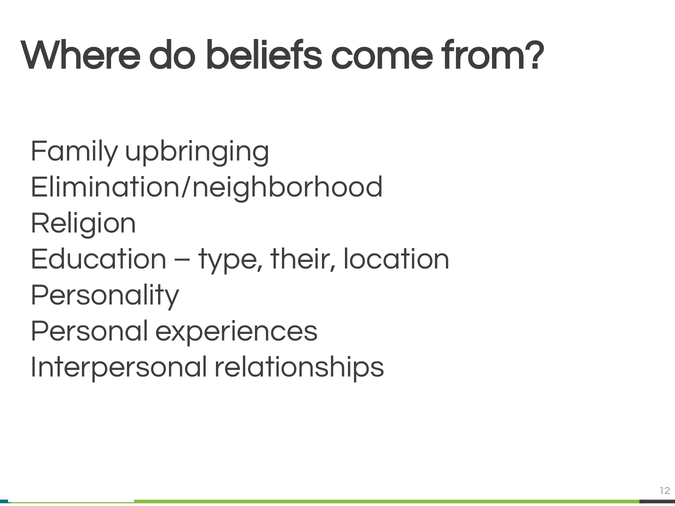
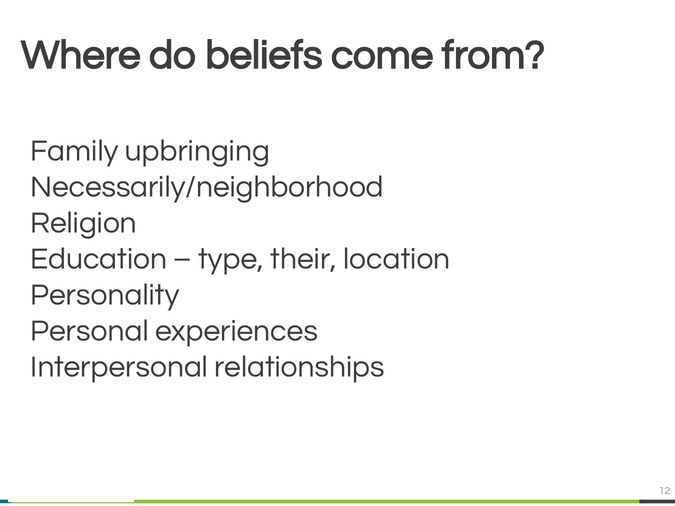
Elimination/neighborhood: Elimination/neighborhood -> Necessarily/neighborhood
